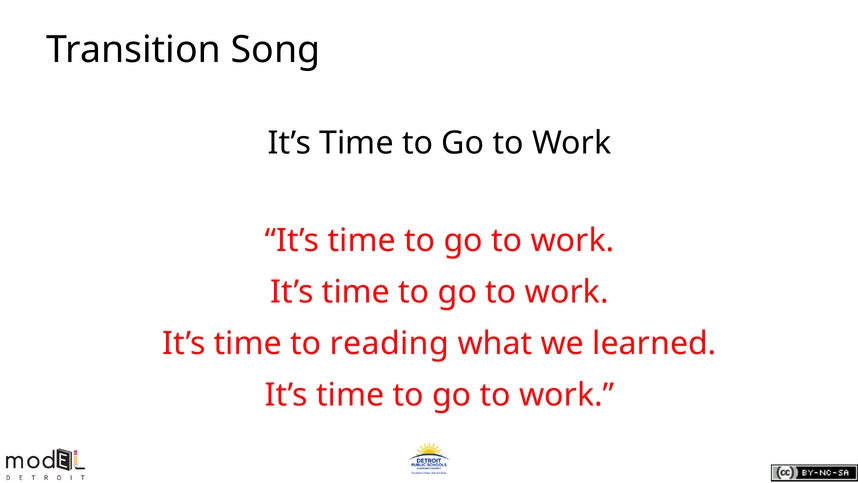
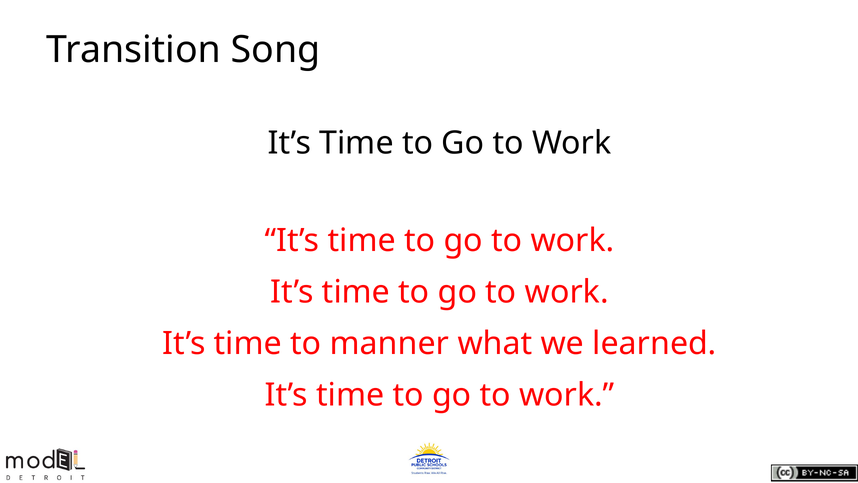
reading: reading -> manner
